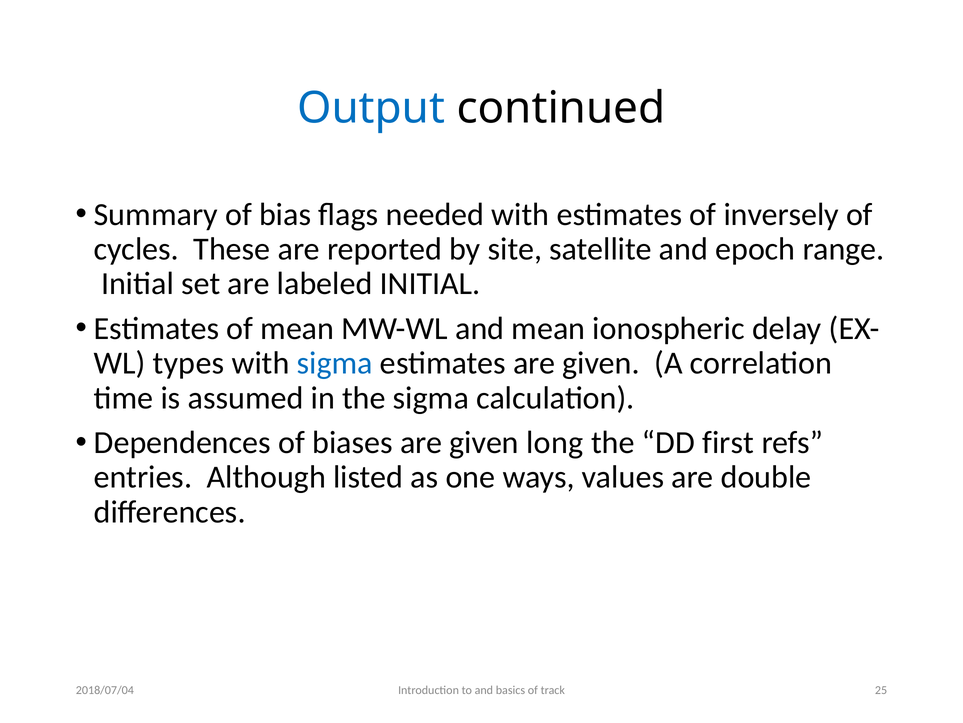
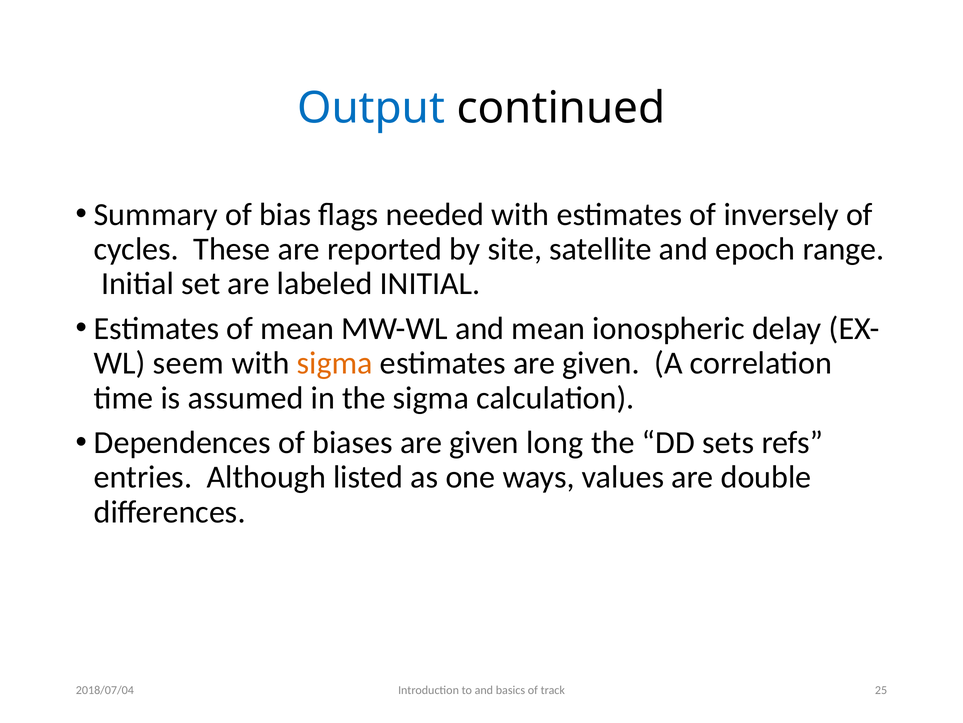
types: types -> seem
sigma at (335, 363) colour: blue -> orange
first: first -> sets
